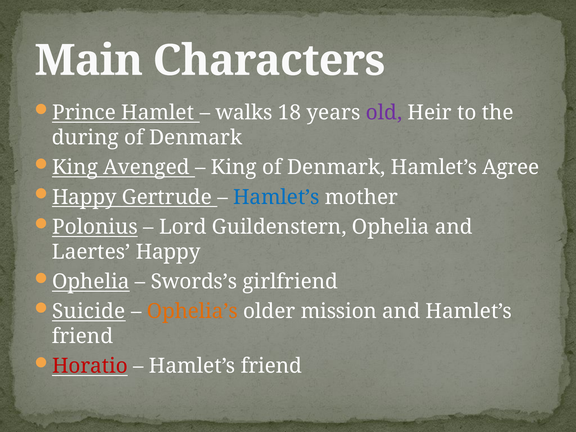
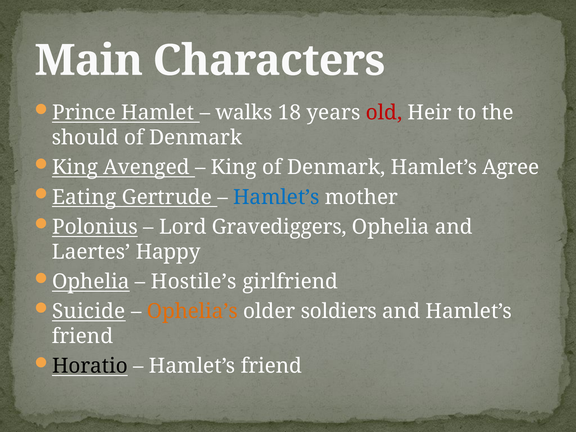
old colour: purple -> red
during: during -> should
Happy at (84, 197): Happy -> Eating
Guildenstern: Guildenstern -> Gravediggers
Swords’s: Swords’s -> Hostile’s
mission: mission -> soldiers
Horatio colour: red -> black
